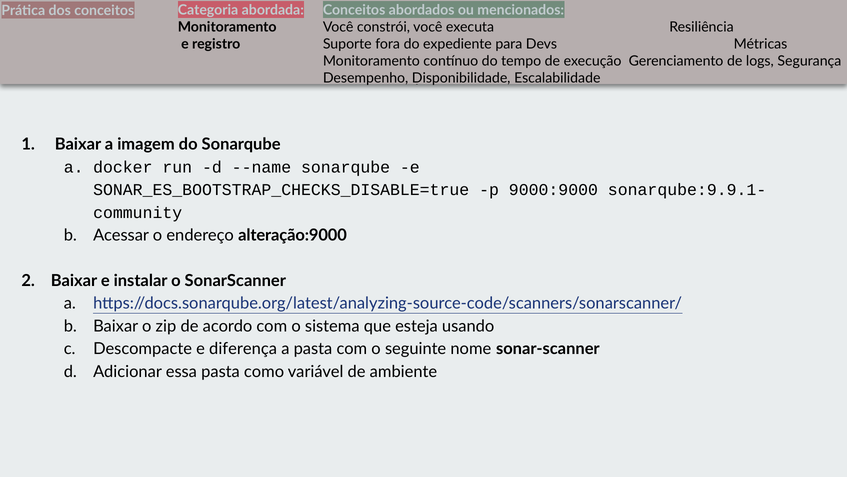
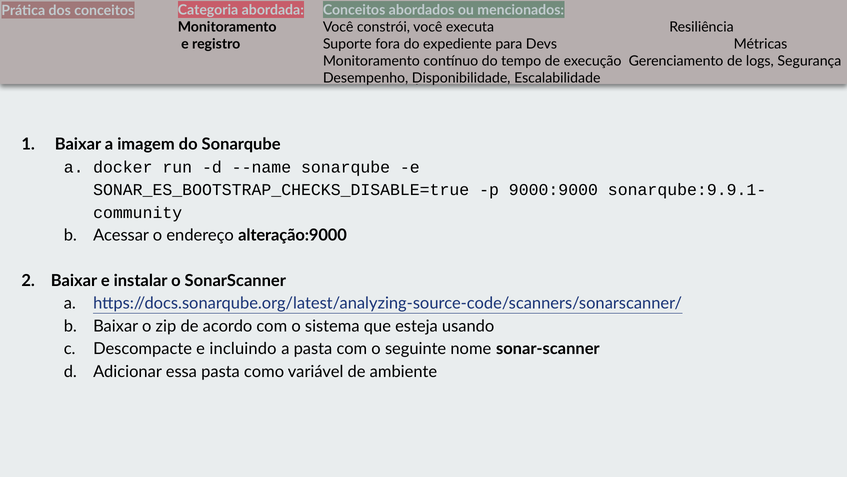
diferença: diferença -> incluindo
